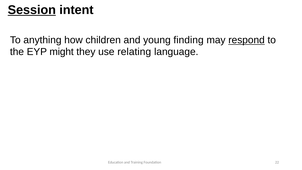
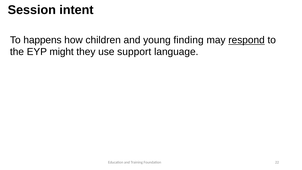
Session underline: present -> none
anything: anything -> happens
relating: relating -> support
